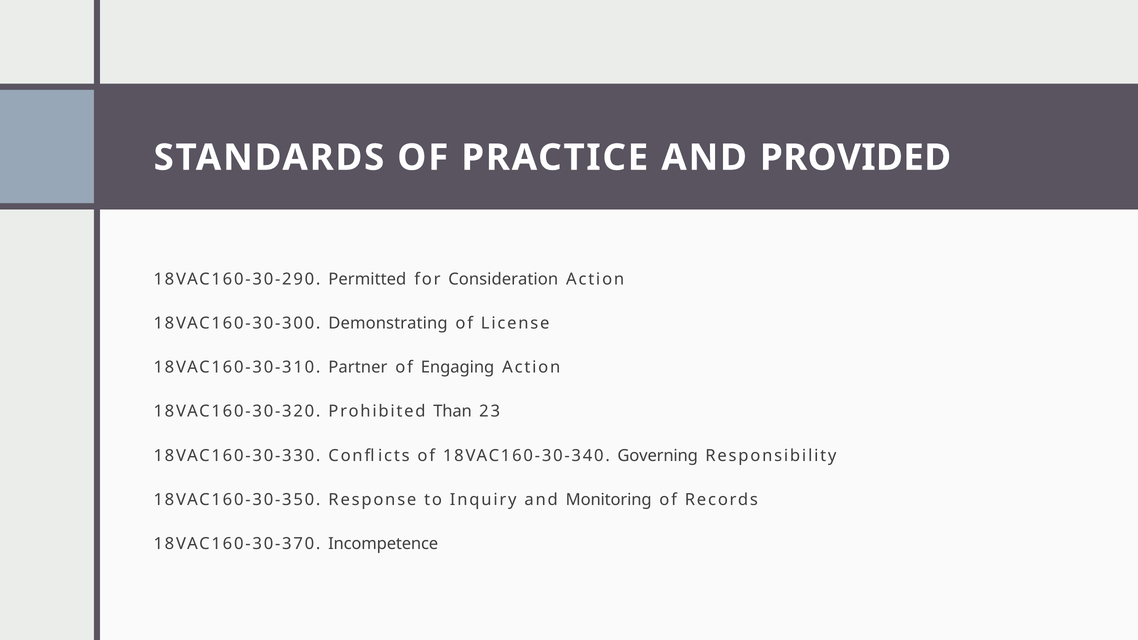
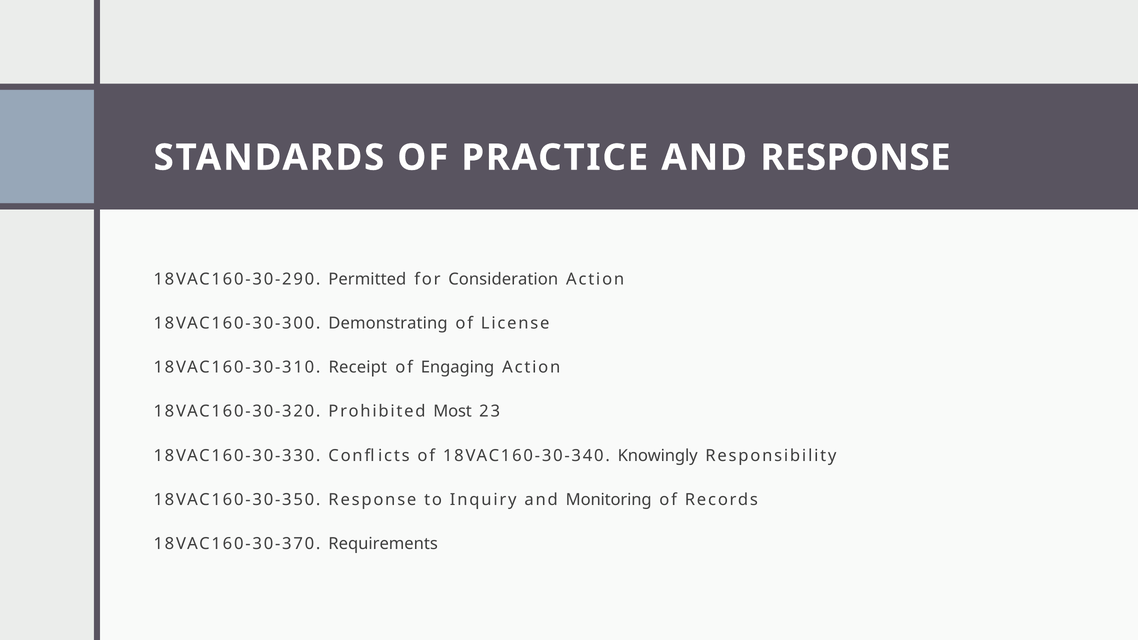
AND PROVIDED: PROVIDED -> RESPONSE
Partner: Partner -> Receipt
Than: Than -> Most
Governing: Governing -> Knowingly
Incompetence: Incompetence -> Requirements
